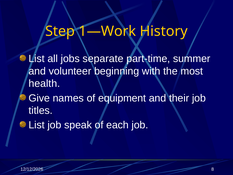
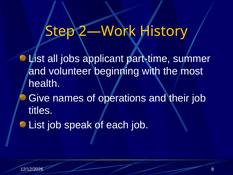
1—Work: 1—Work -> 2—Work
separate: separate -> applicant
equipment: equipment -> operations
